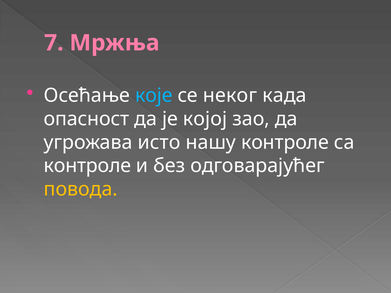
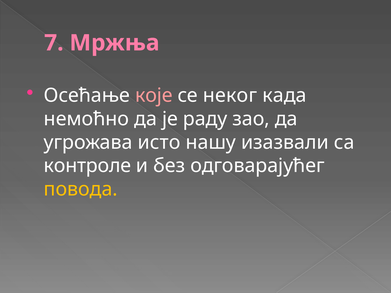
које colour: light blue -> pink
опасност: опасност -> немоћно
којој: којој -> раду
нашу контроле: контроле -> изазвали
